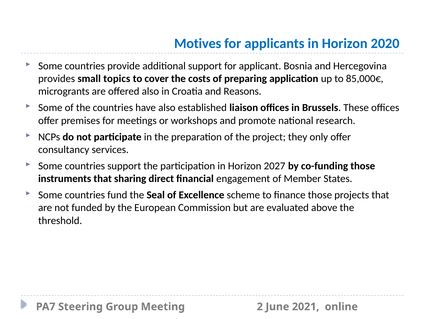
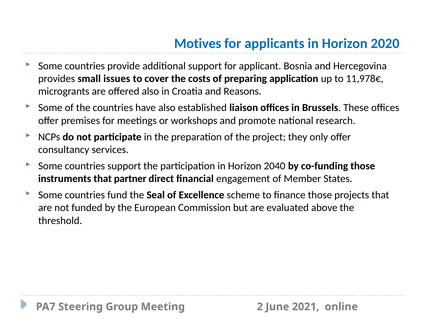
topics: topics -> issues
85,000€: 85,000€ -> 11,978€
2027: 2027 -> 2040
sharing: sharing -> partner
